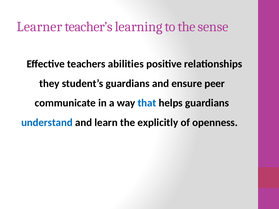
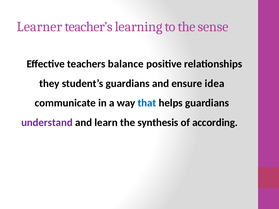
abilities: abilities -> balance
peer: peer -> idea
understand colour: blue -> purple
explicitly: explicitly -> synthesis
openness: openness -> according
